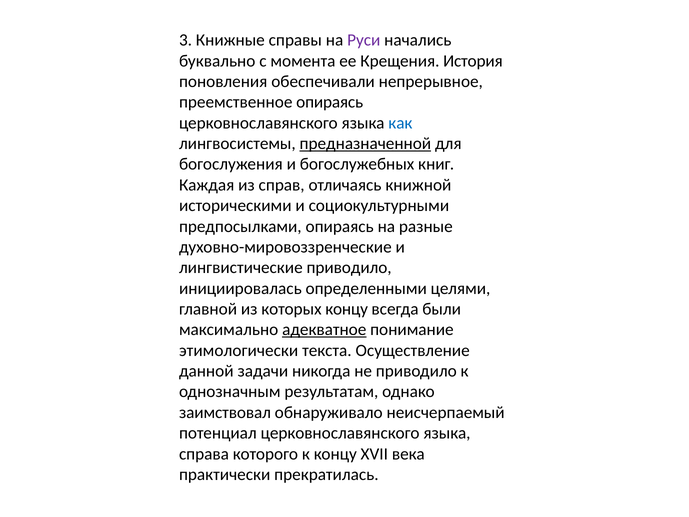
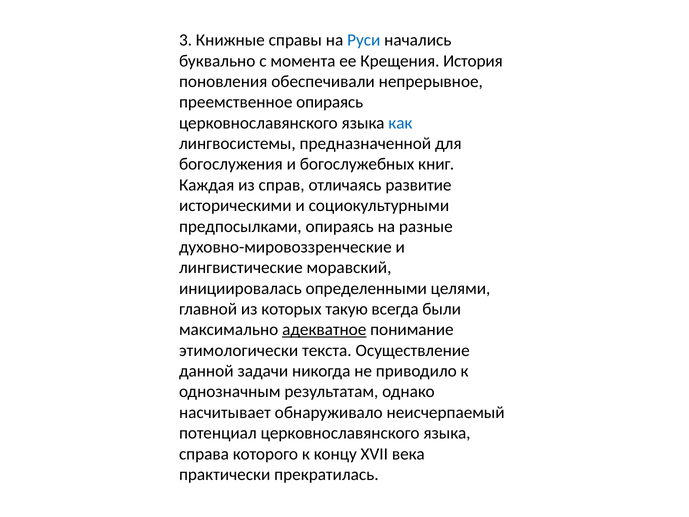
Руси colour: purple -> blue
предназначенной underline: present -> none
книжной: книжной -> развитие
лингвистические приводило: приводило -> моравский
которых концу: концу -> такую
заимствовал: заимствовал -> насчитывает
